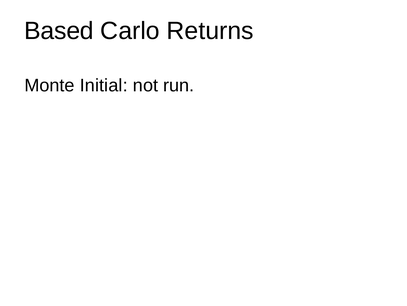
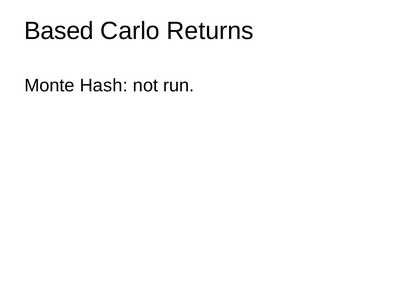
Initial: Initial -> Hash
